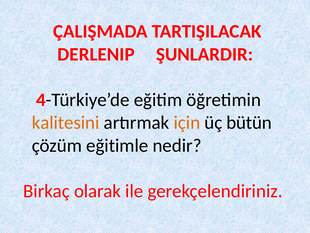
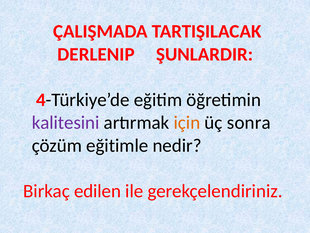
kalitesini colour: orange -> purple
bütün: bütün -> sonra
olarak: olarak -> edilen
